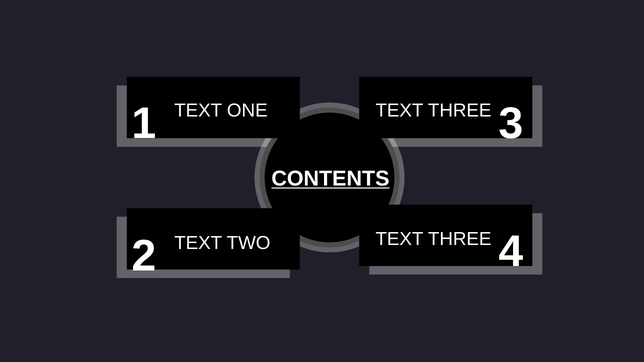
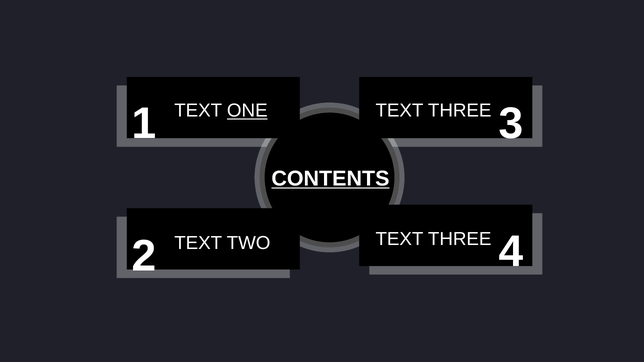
ONE underline: none -> present
